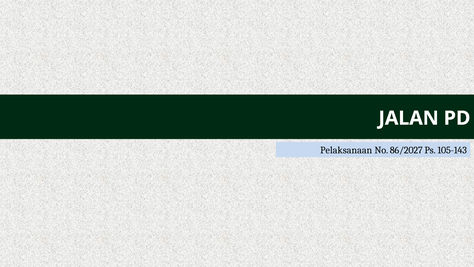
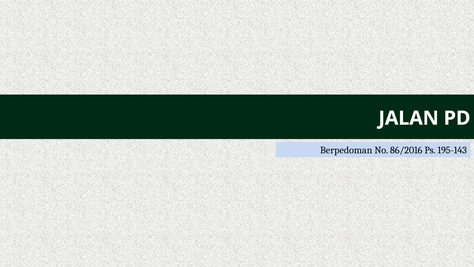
Pelaksanaan: Pelaksanaan -> Berpedoman
86/2027: 86/2027 -> 86/2016
105-143: 105-143 -> 195-143
